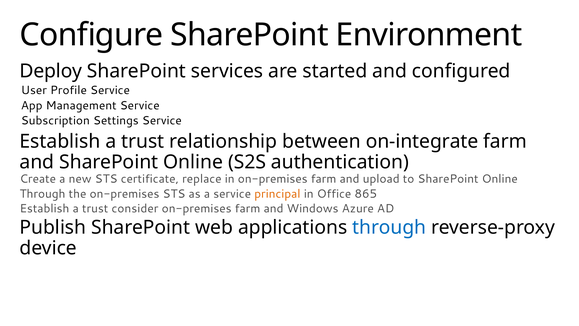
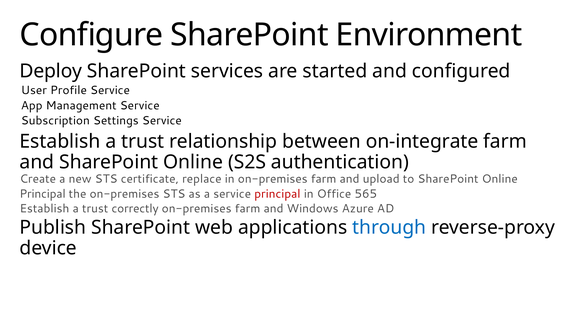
Through at (43, 194): Through -> Principal
principal at (277, 194) colour: orange -> red
865: 865 -> 565
consider: consider -> correctly
